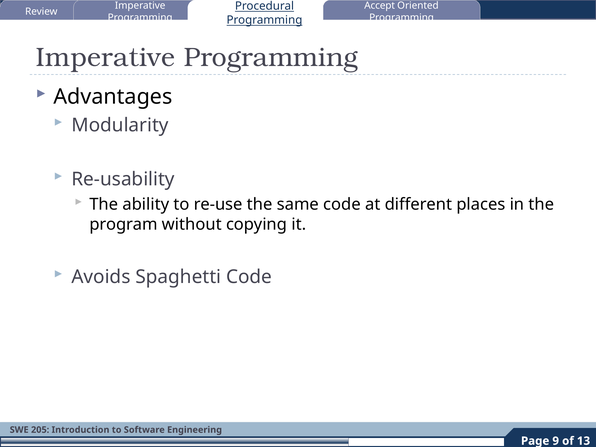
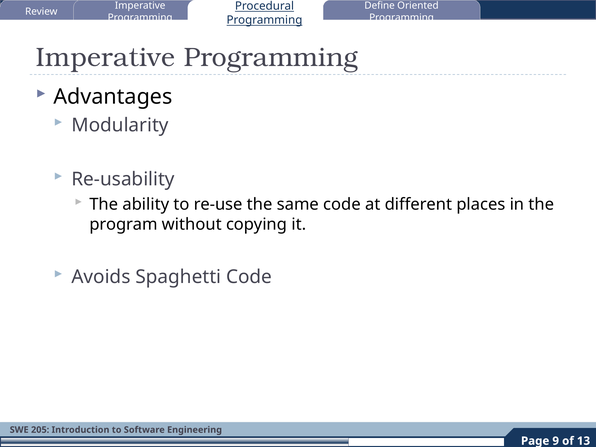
Accept: Accept -> Define
